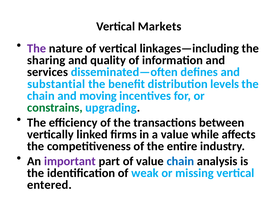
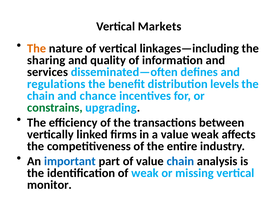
The at (37, 49) colour: purple -> orange
substantial: substantial -> regulations
moving: moving -> chance
value while: while -> weak
important colour: purple -> blue
entered: entered -> monitor
